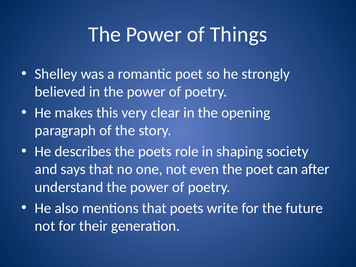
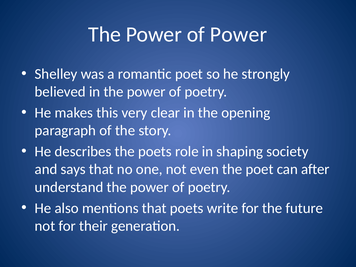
of Things: Things -> Power
